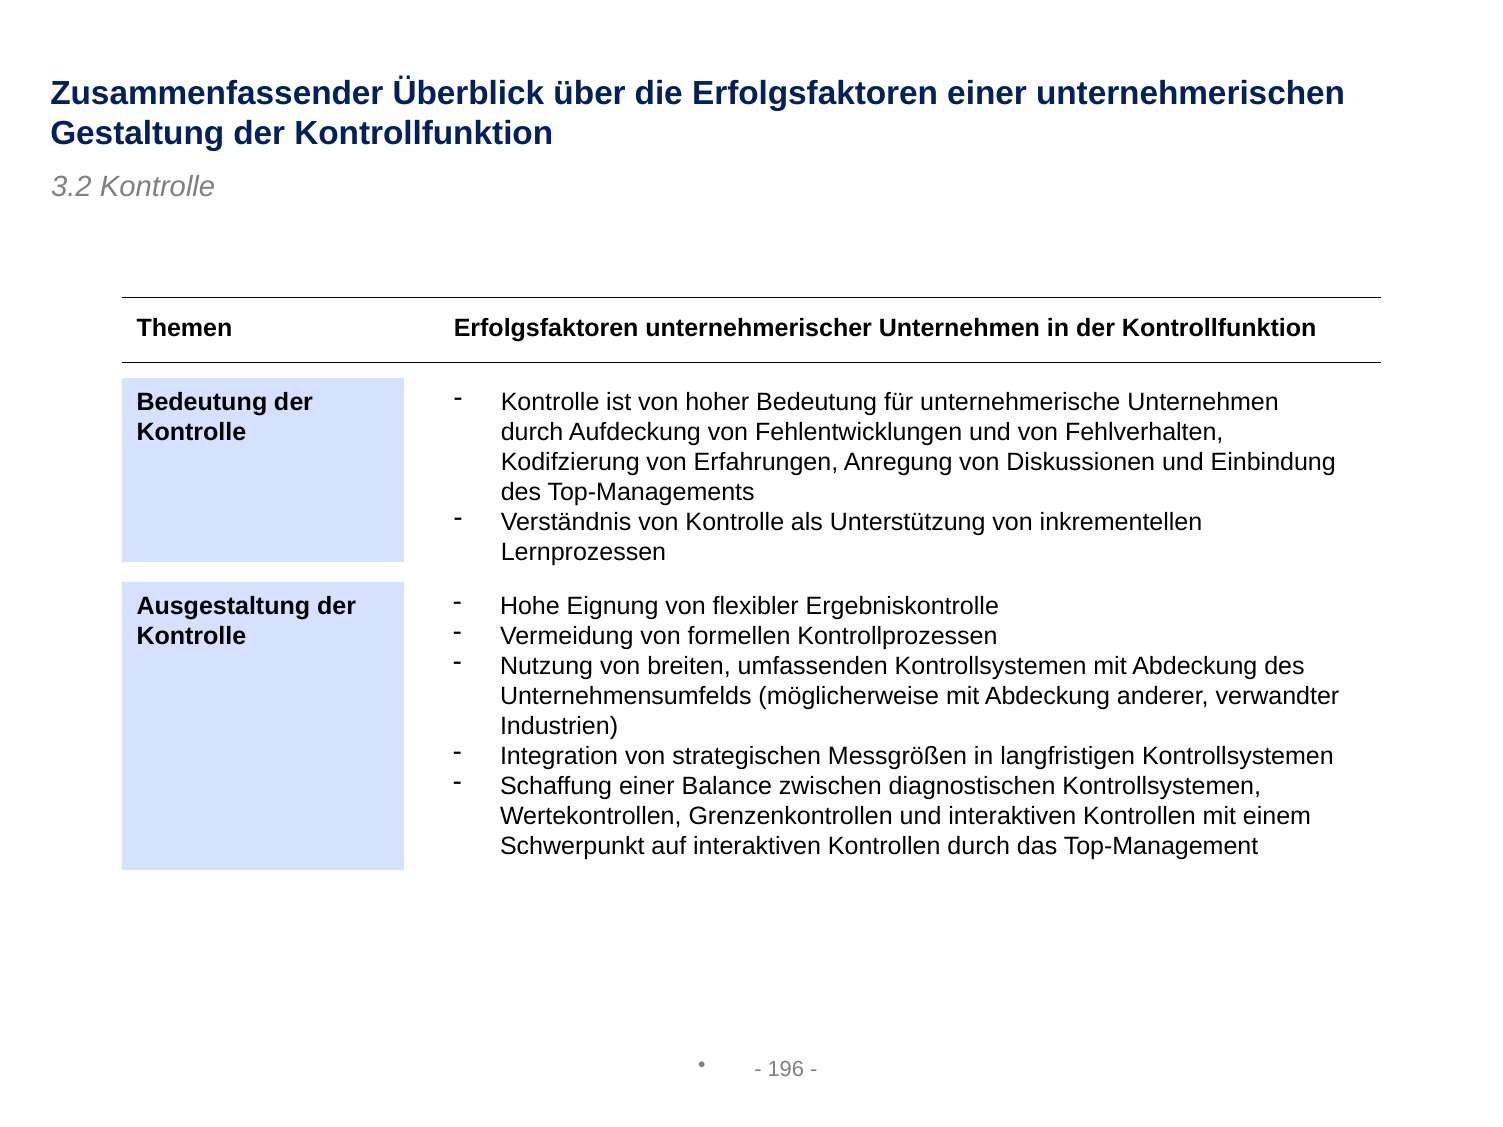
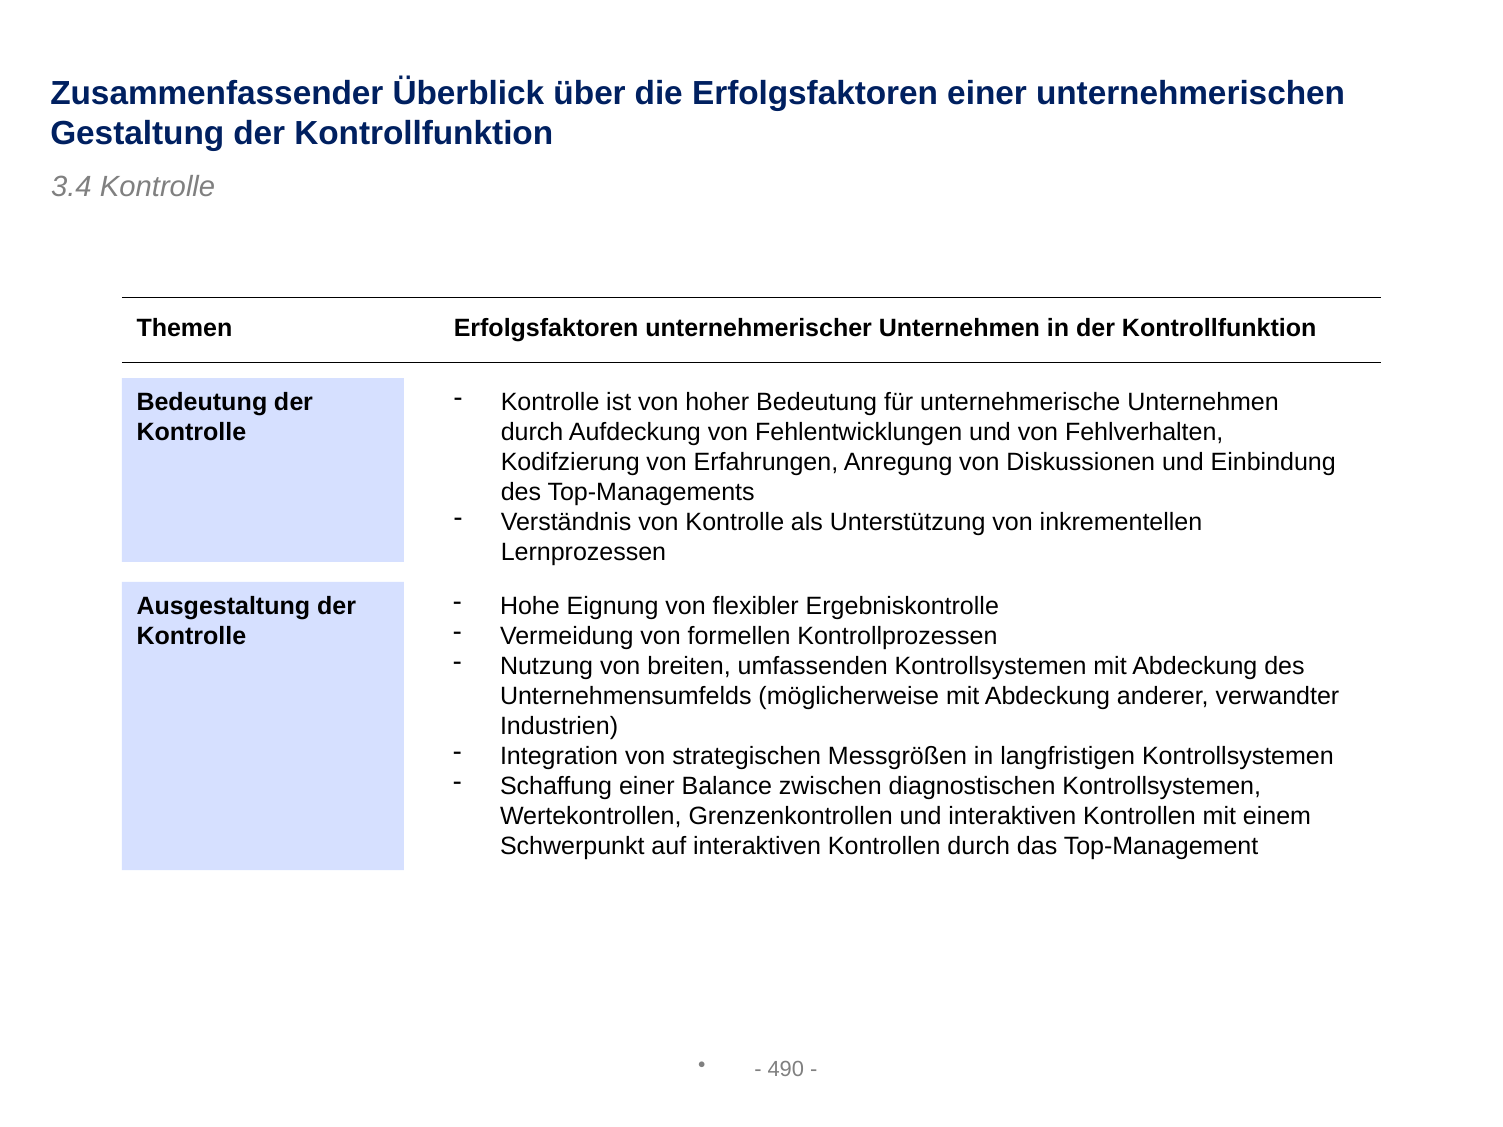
3.2: 3.2 -> 3.4
196: 196 -> 490
